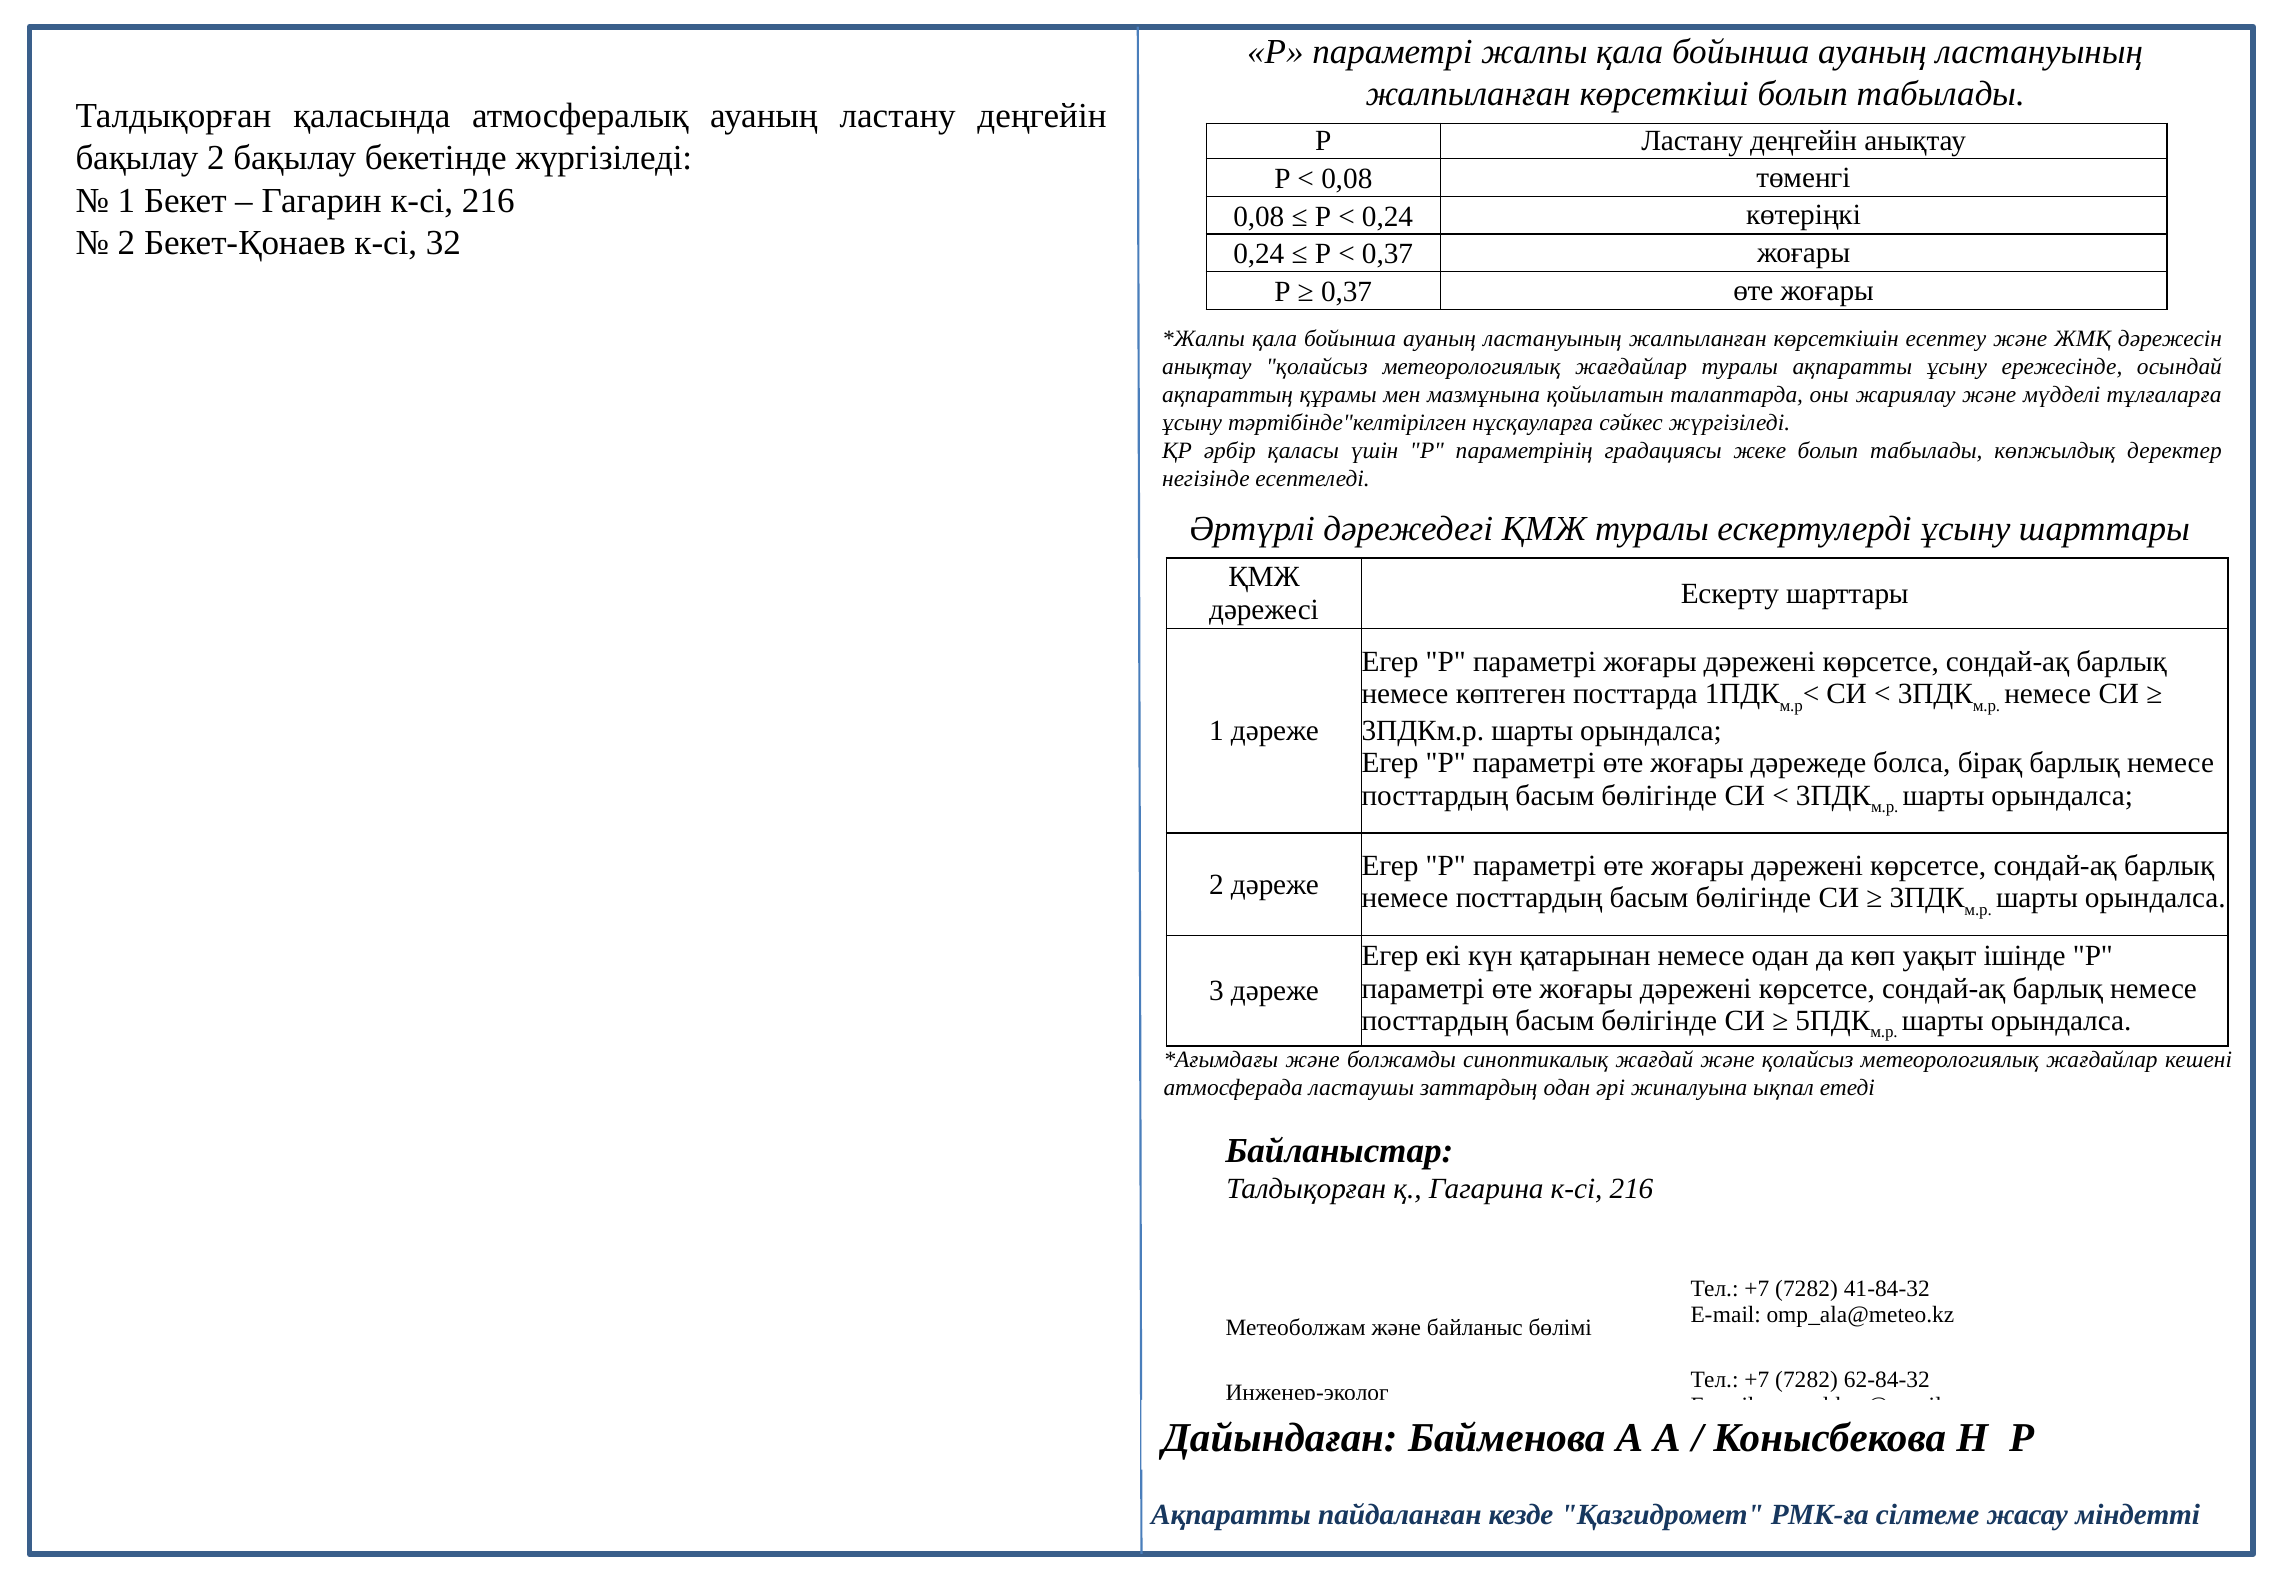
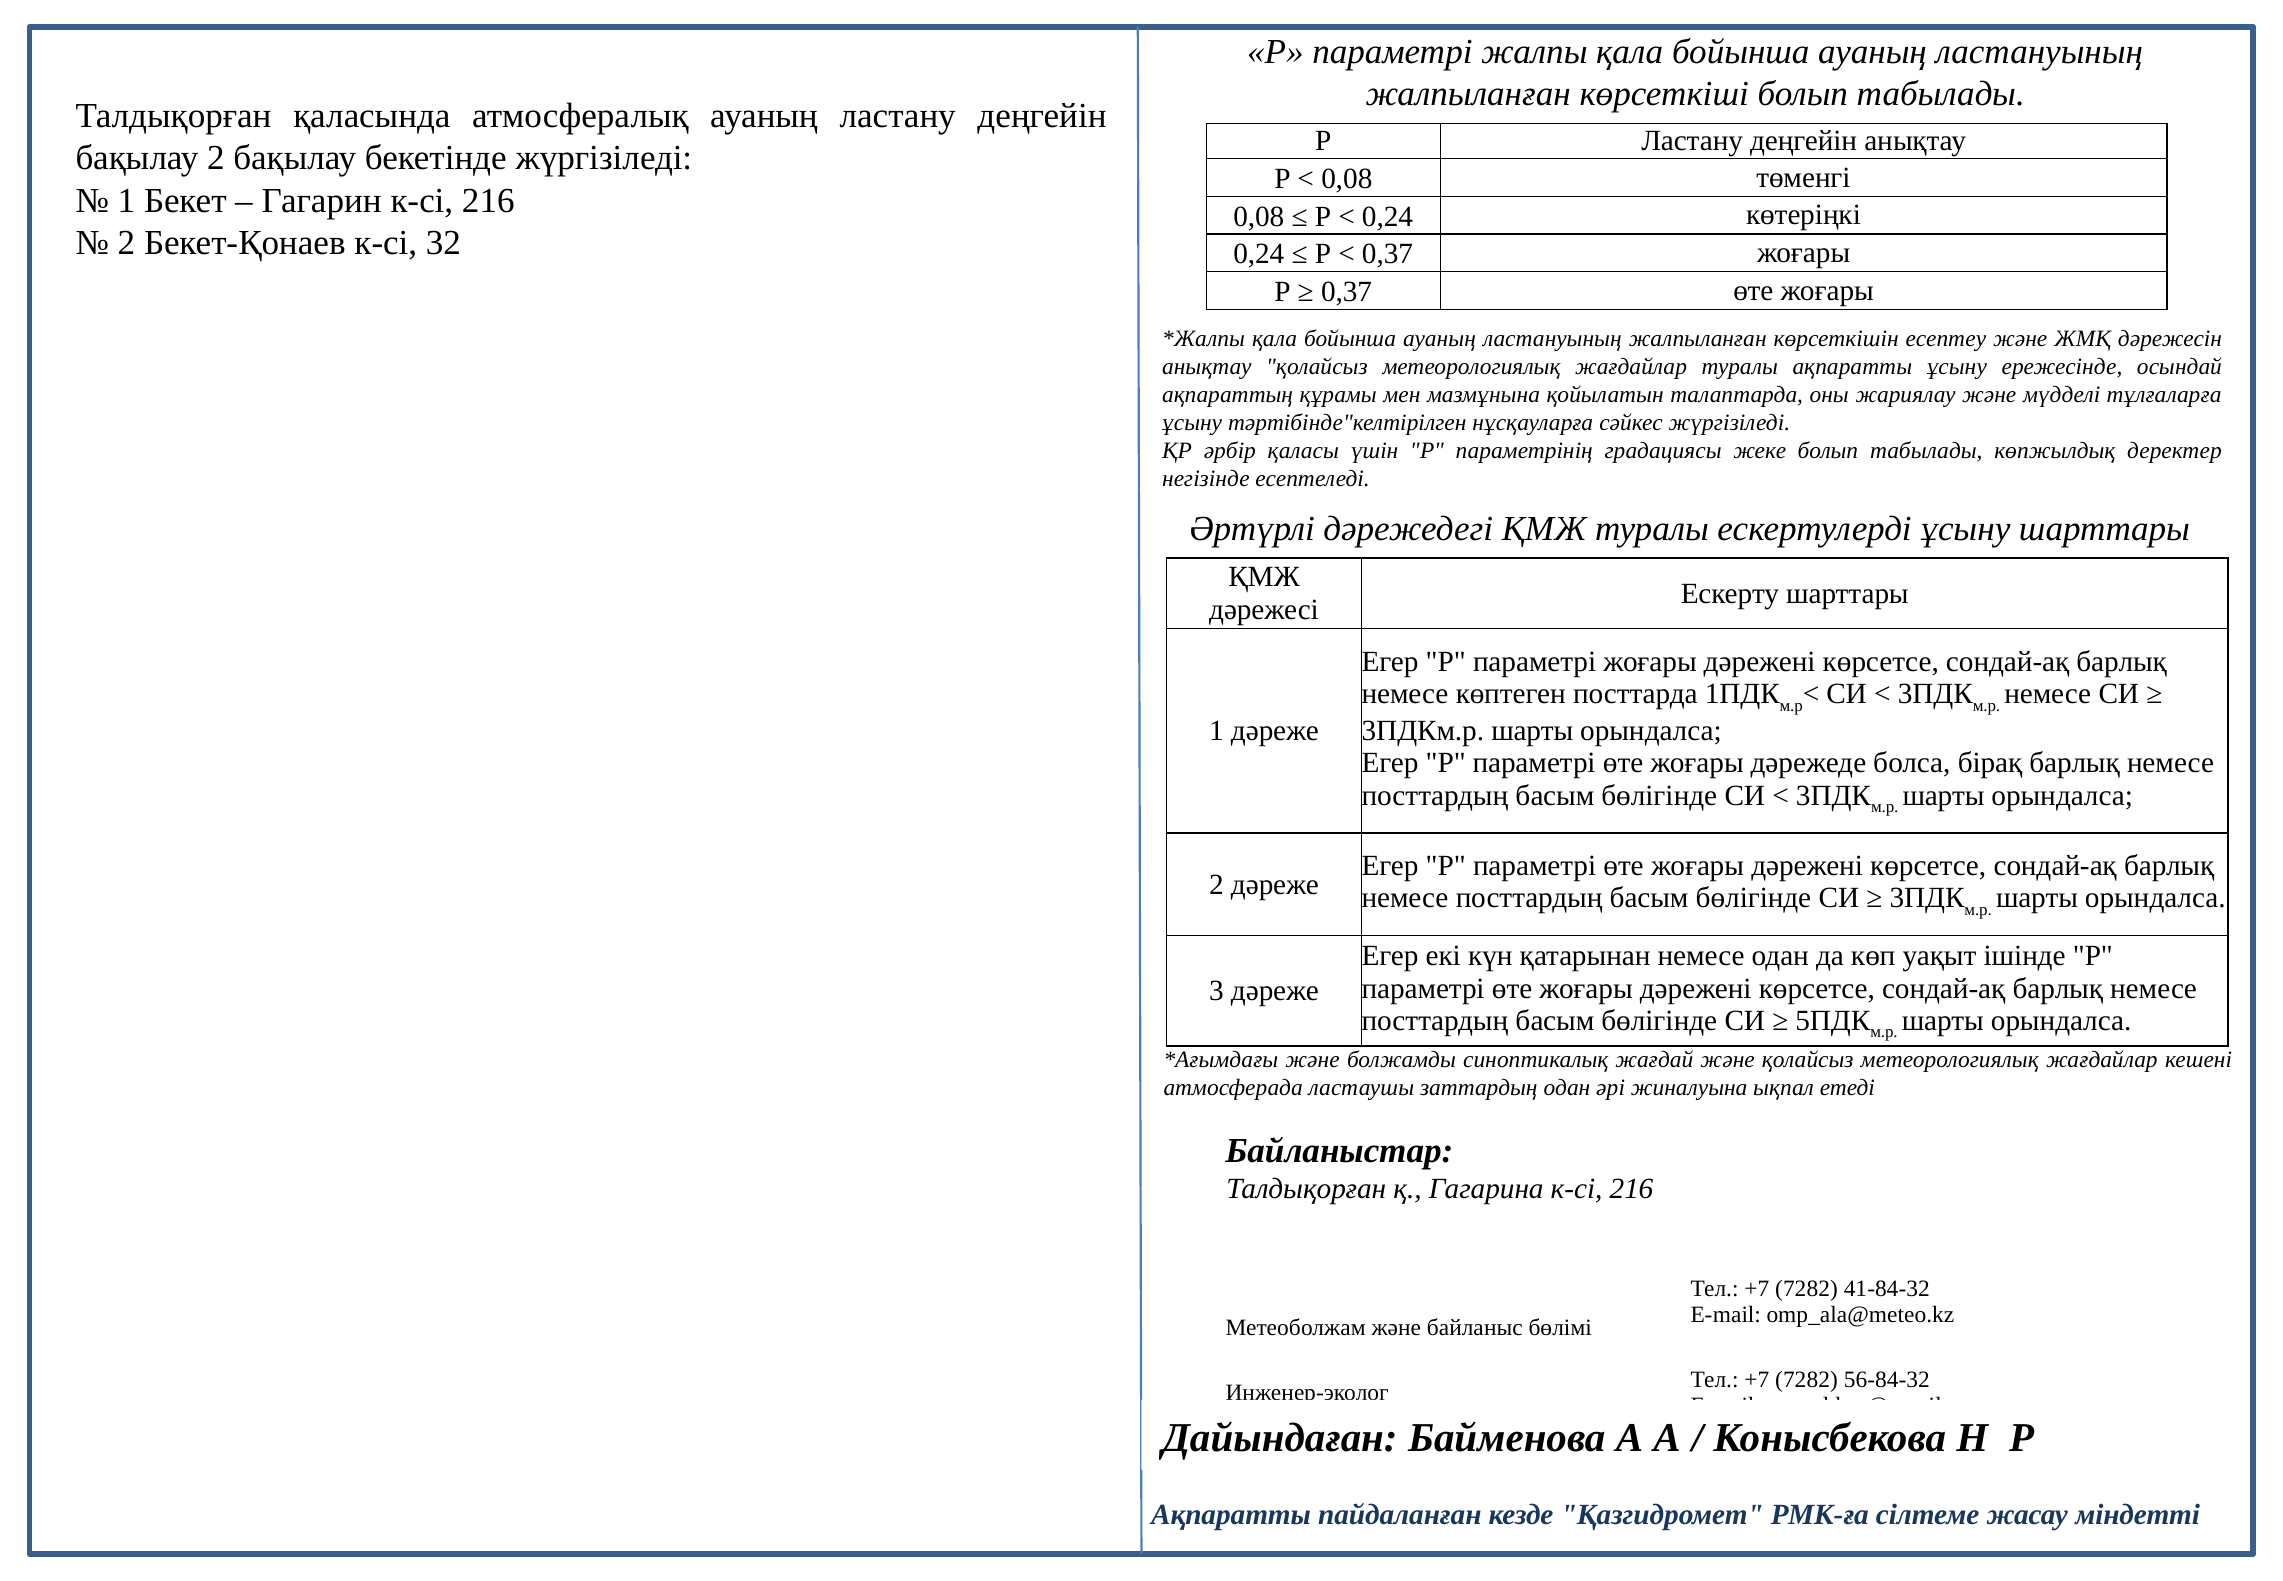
62-84-32: 62-84-32 -> 56-84-32
